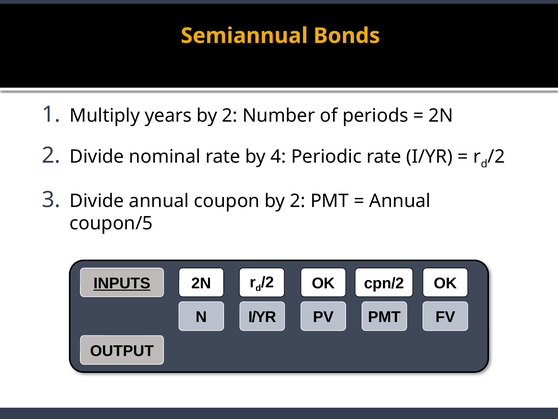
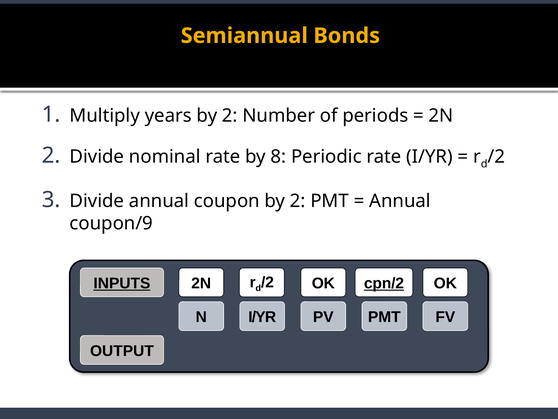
4: 4 -> 8
coupon/5: coupon/5 -> coupon/9
cpn/2 underline: none -> present
